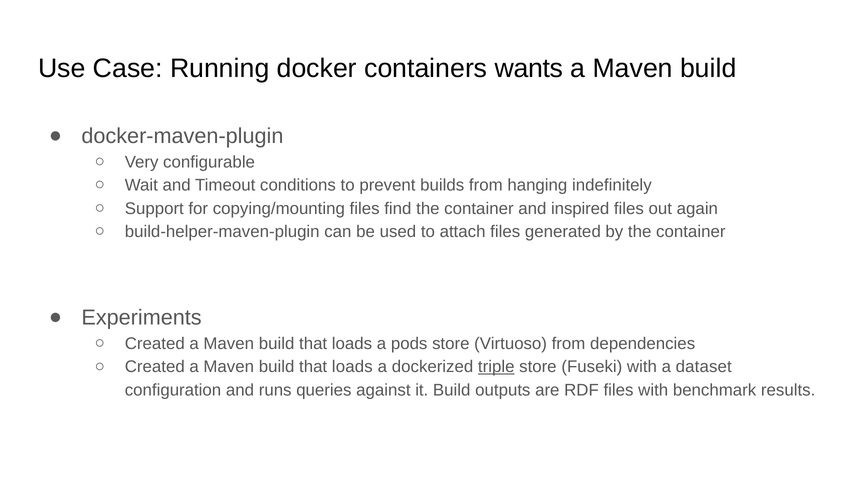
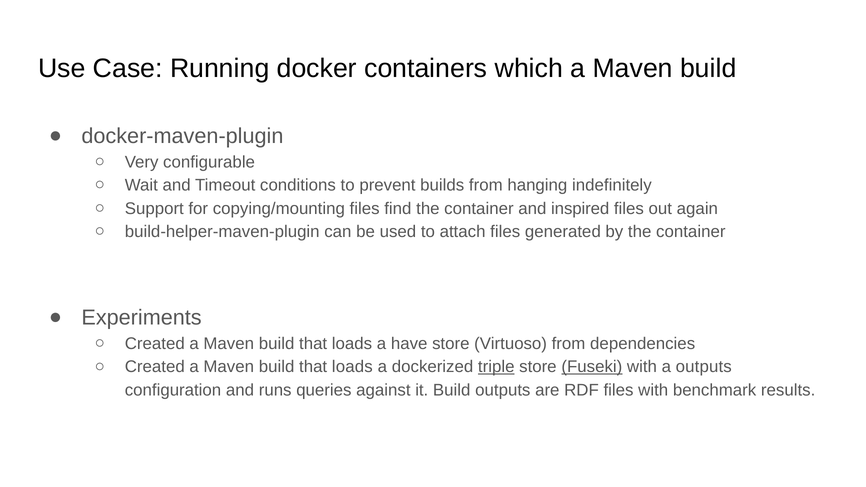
wants: wants -> which
pods: pods -> have
Fuseki underline: none -> present
a dataset: dataset -> outputs
